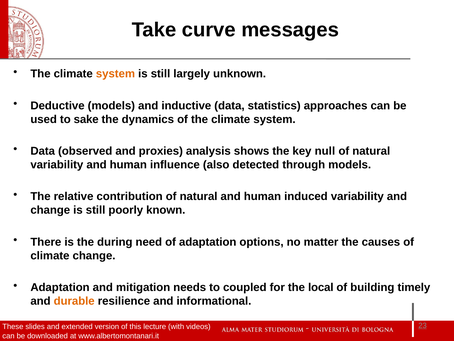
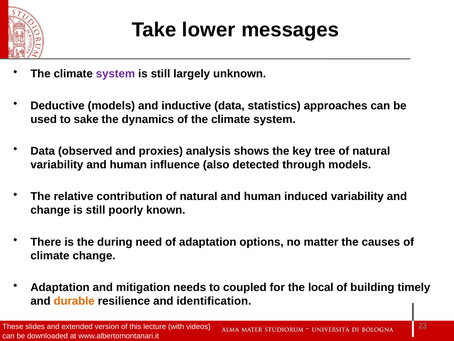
curve: curve -> lower
system at (115, 74) colour: orange -> purple
null: null -> tree
informational: informational -> identification
